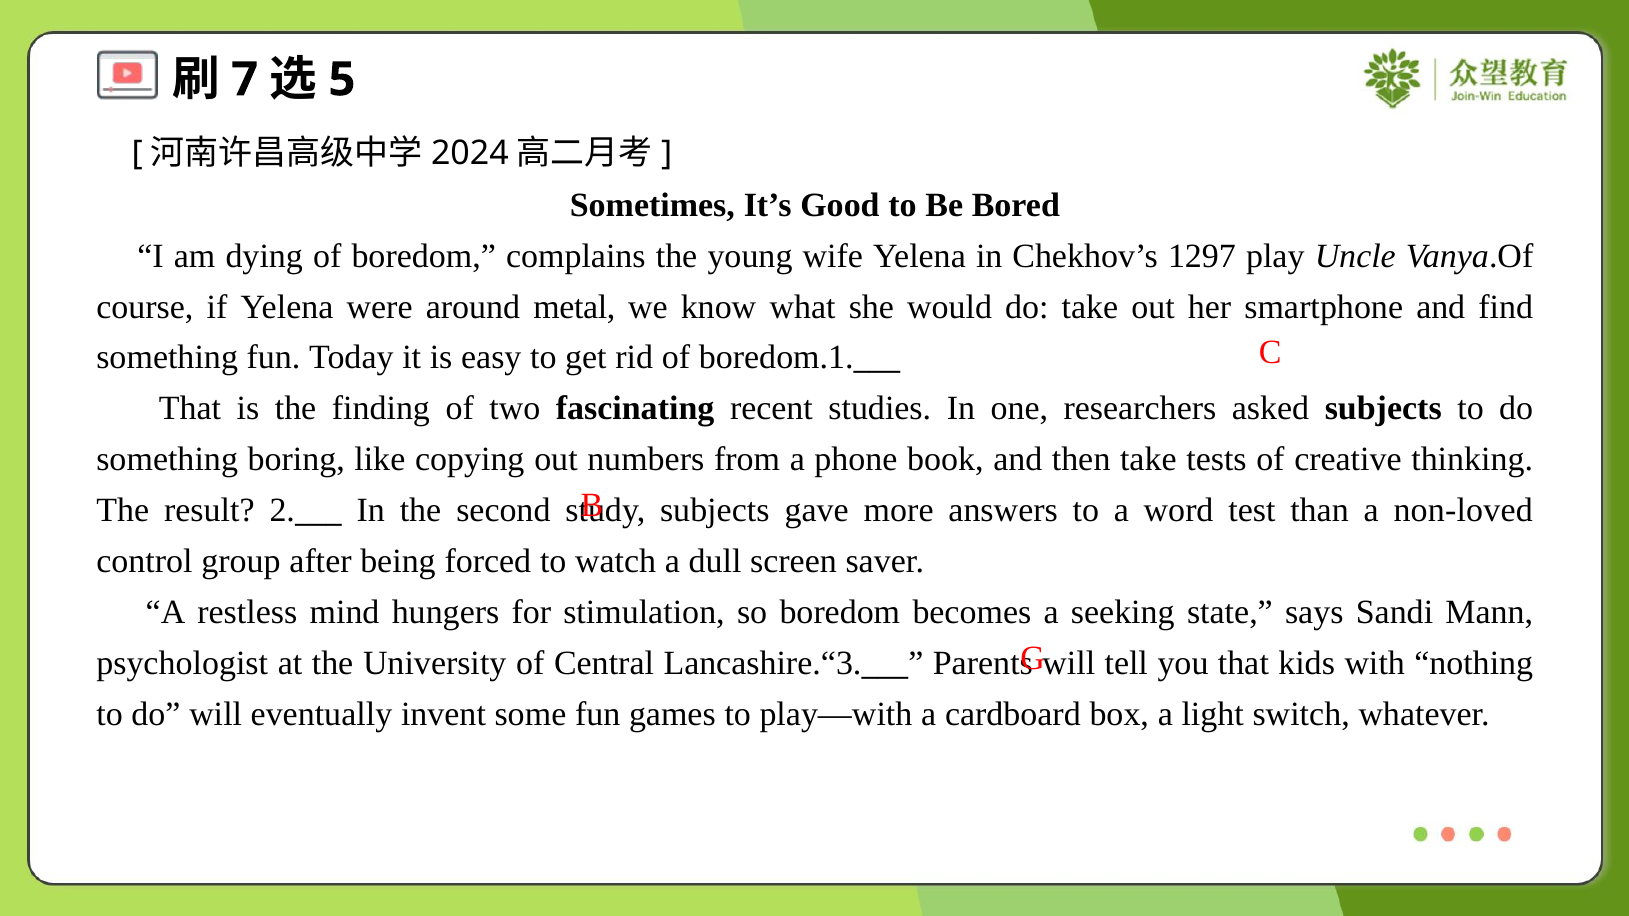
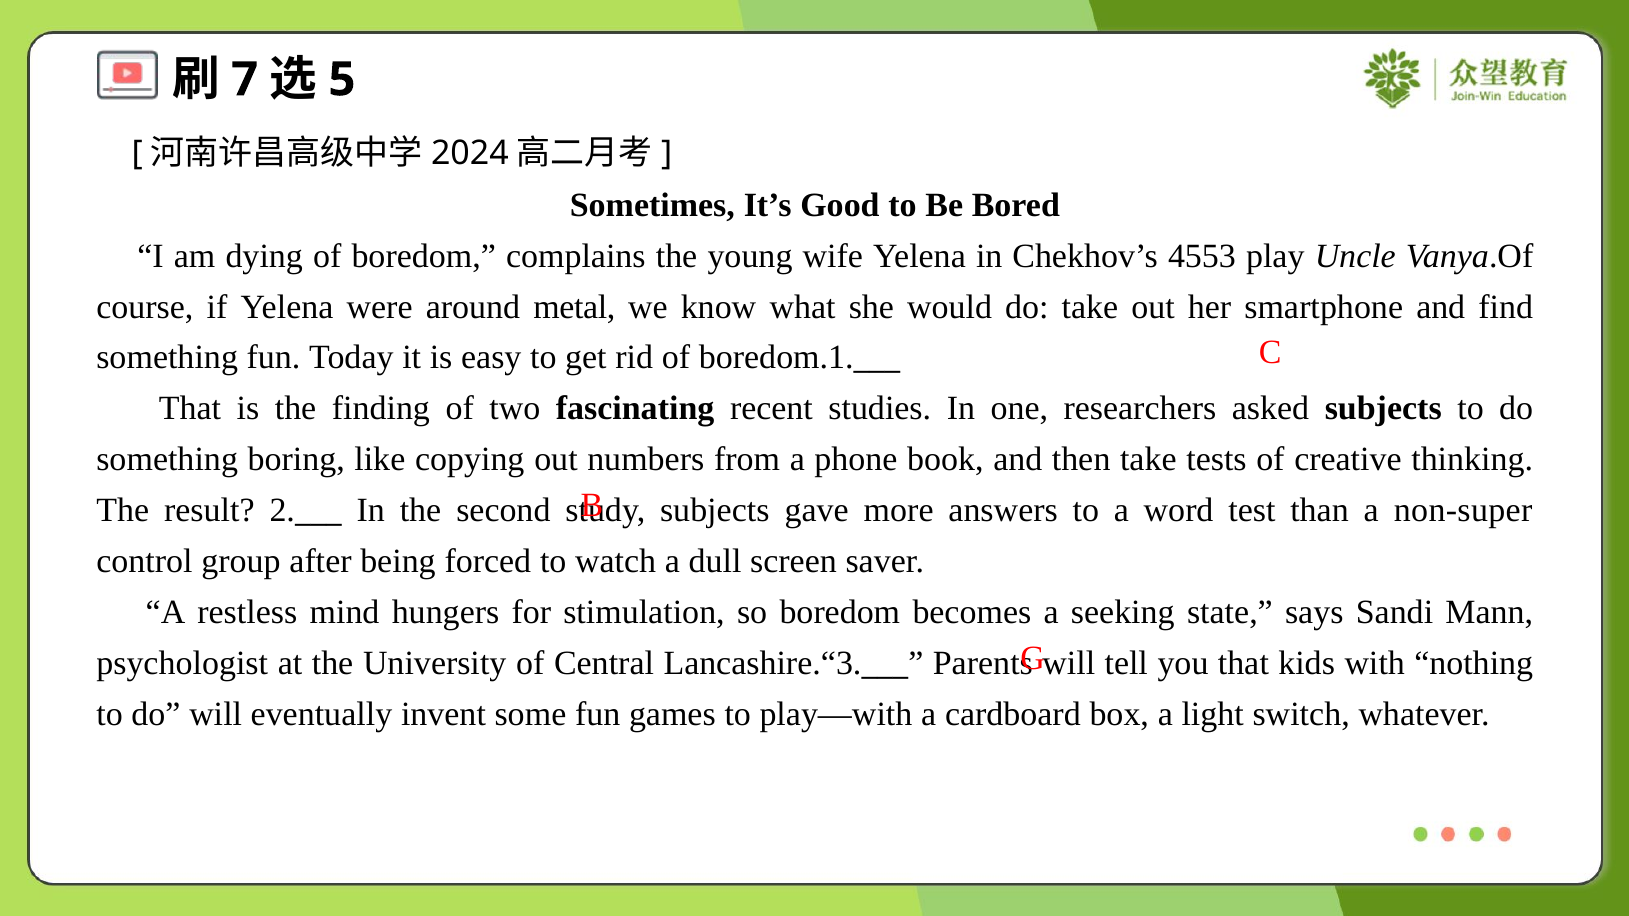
1297: 1297 -> 4553
non-loved: non-loved -> non-super
